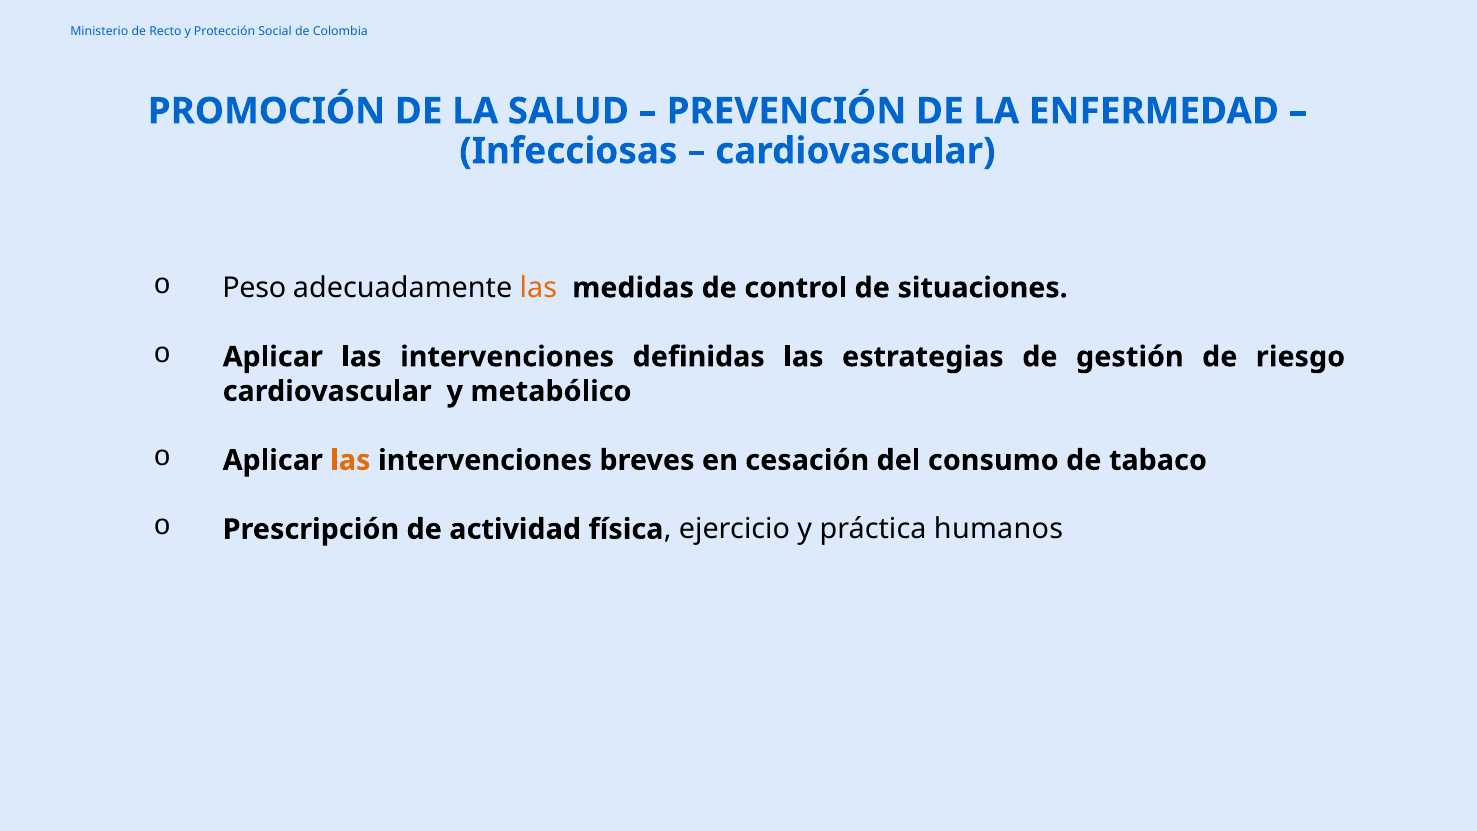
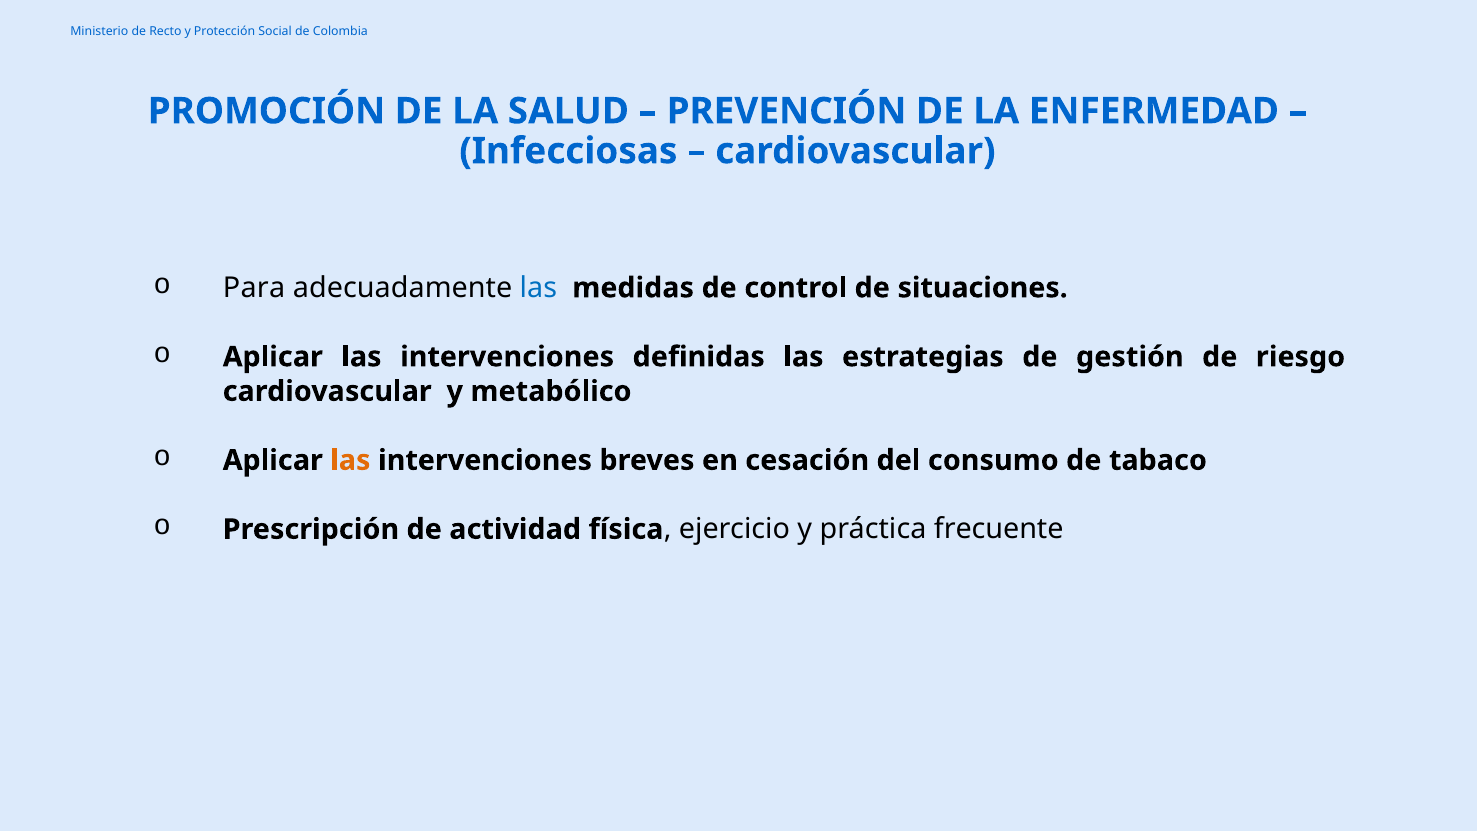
Peso: Peso -> Para
las at (538, 288) colour: orange -> blue
humanos: humanos -> frecuente
